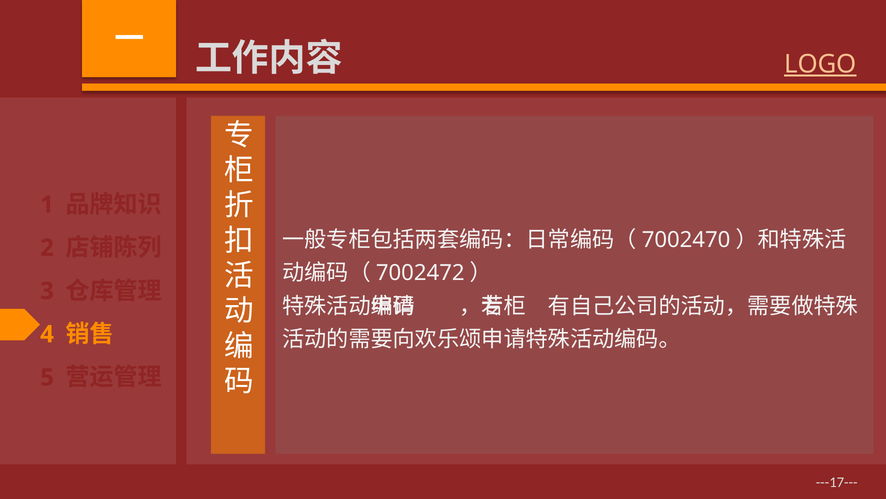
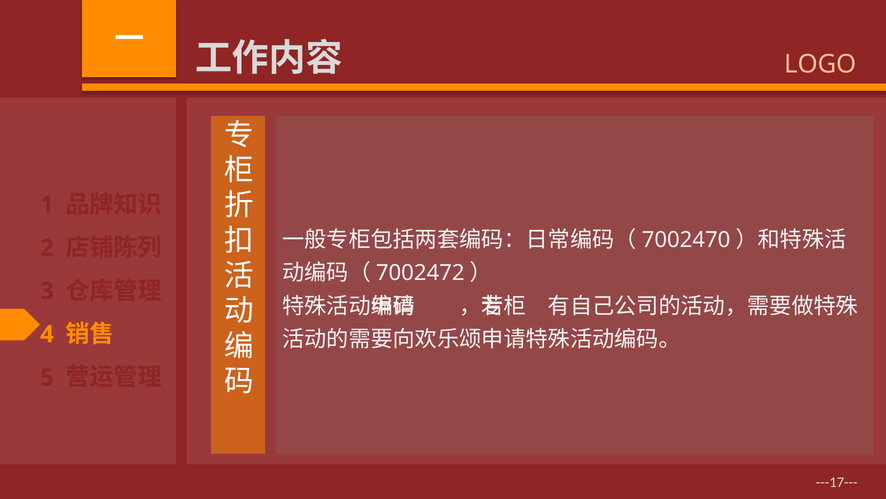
LOGO underline: present -> none
